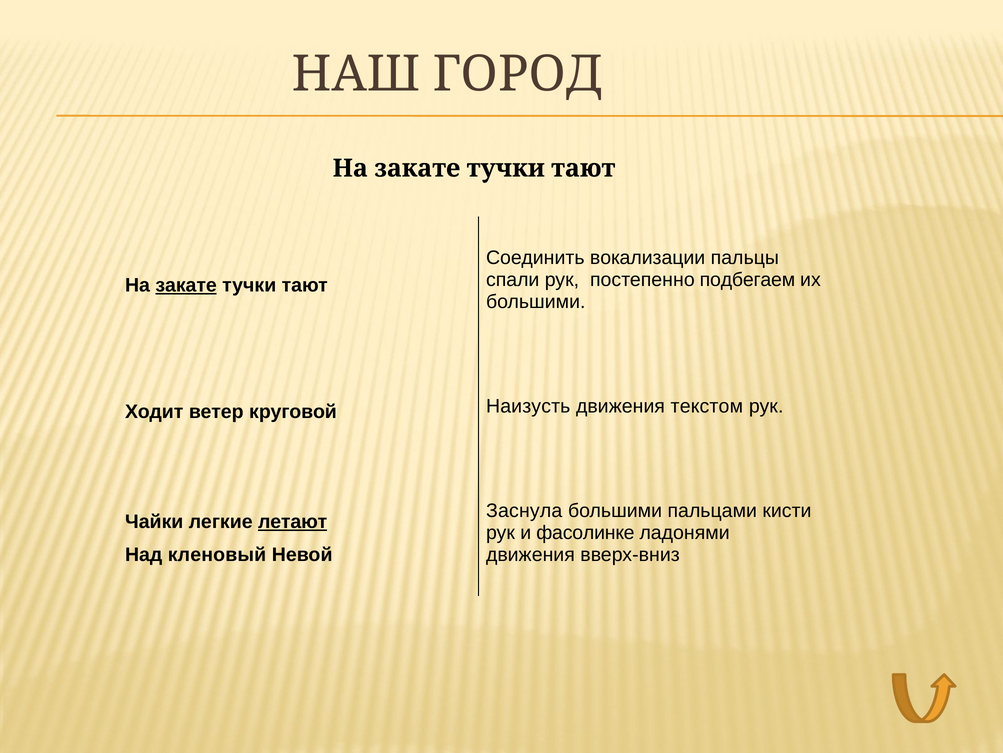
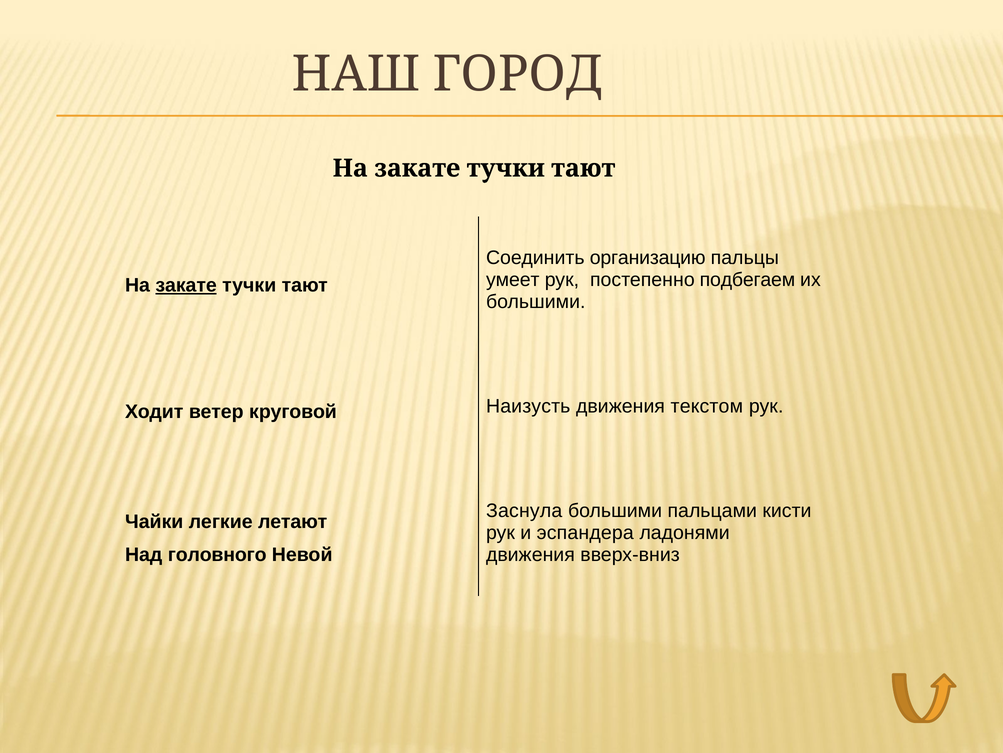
вокализации: вокализации -> организацию
спали: спали -> умеет
летают underline: present -> none
фасолинке: фасолинке -> эспандера
кленовый: кленовый -> головного
